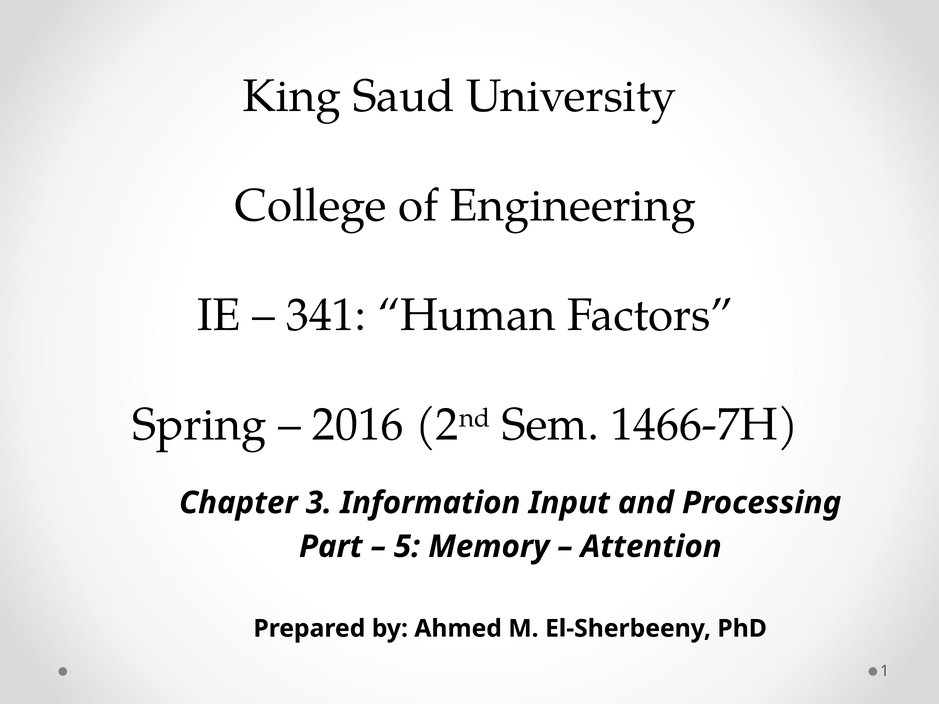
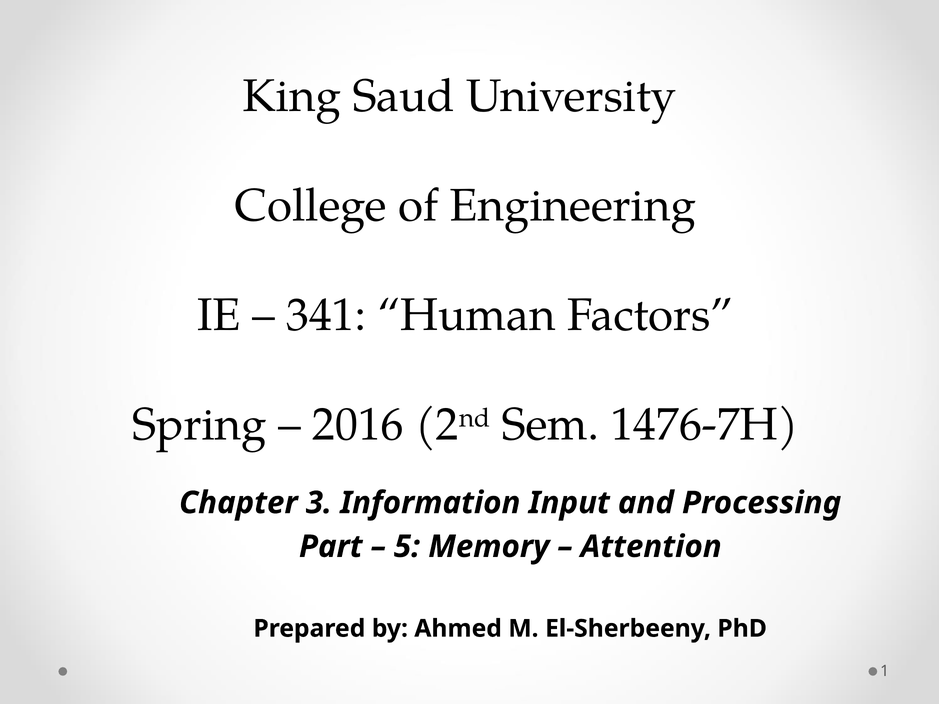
1466-7H: 1466-7H -> 1476-7H
